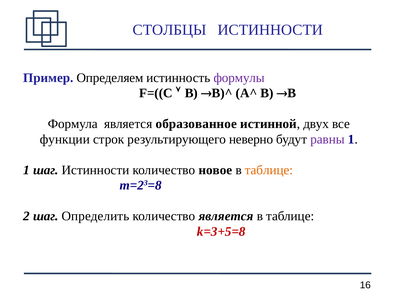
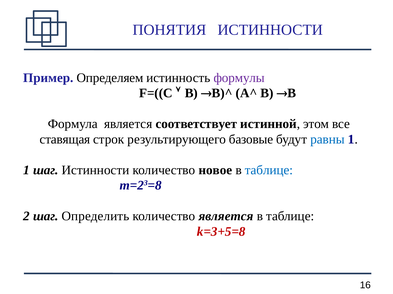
СТОЛБЦЫ: СТОЛБЦЫ -> ПОНЯТИЯ
образованное: образованное -> соответствует
двух: двух -> этом
функции: функции -> ставящая
неверно: неверно -> базовые
равны colour: purple -> blue
таблице at (269, 170) colour: orange -> blue
